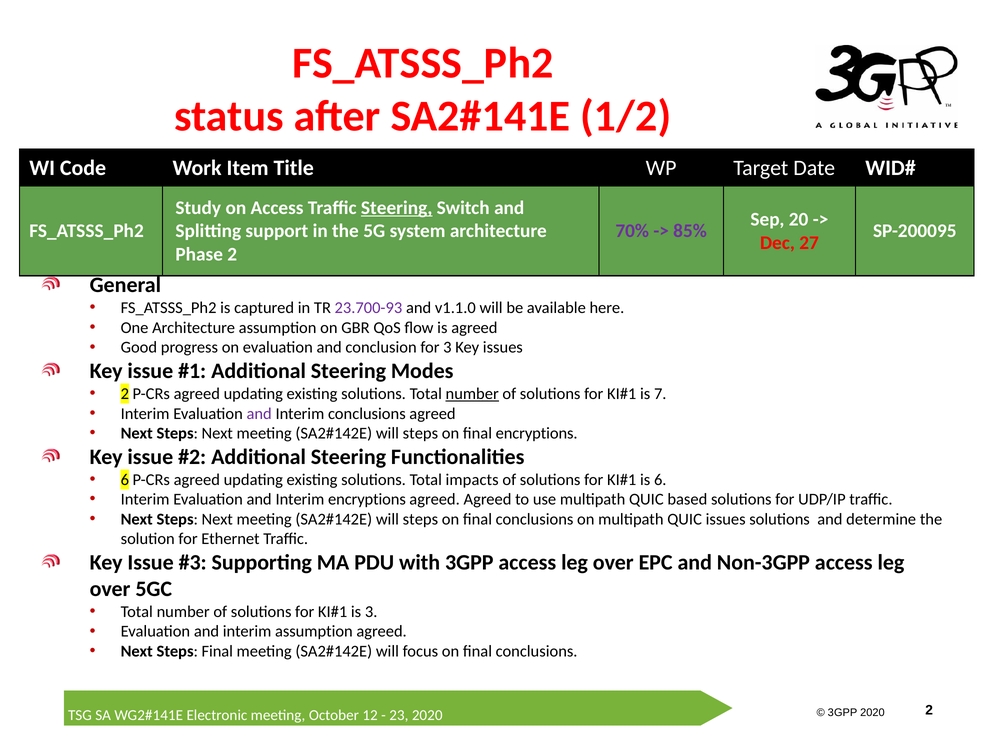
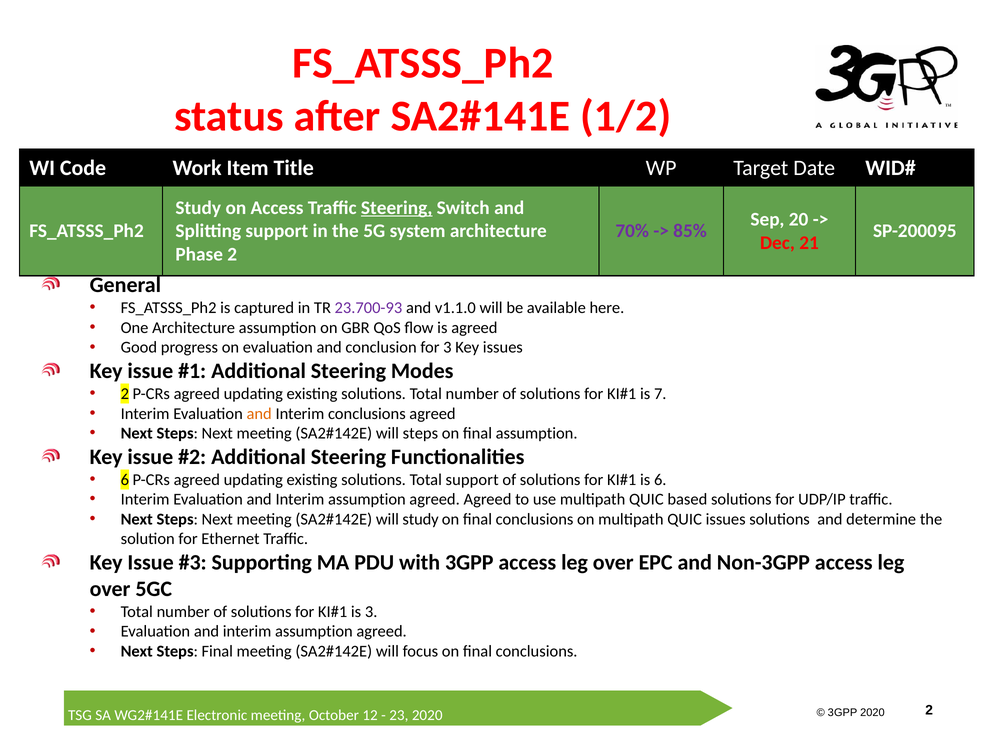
27: 27 -> 21
number at (472, 394) underline: present -> none
and at (259, 414) colour: purple -> orange
final encryptions: encryptions -> assumption
Total impacts: impacts -> support
encryptions at (367, 500): encryptions -> assumption
steps at (420, 519): steps -> study
